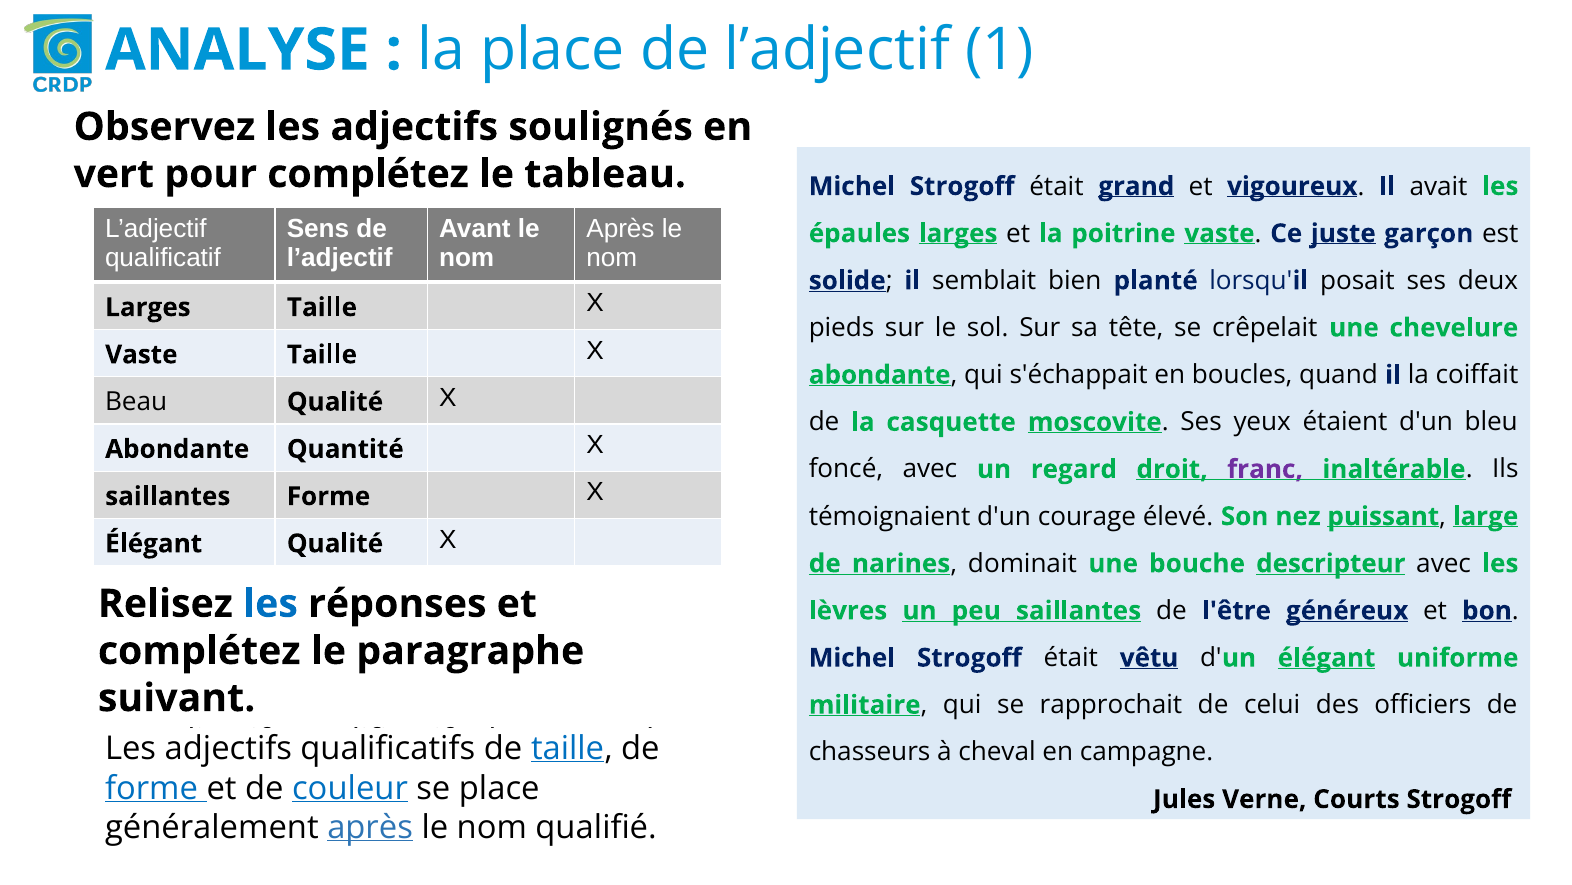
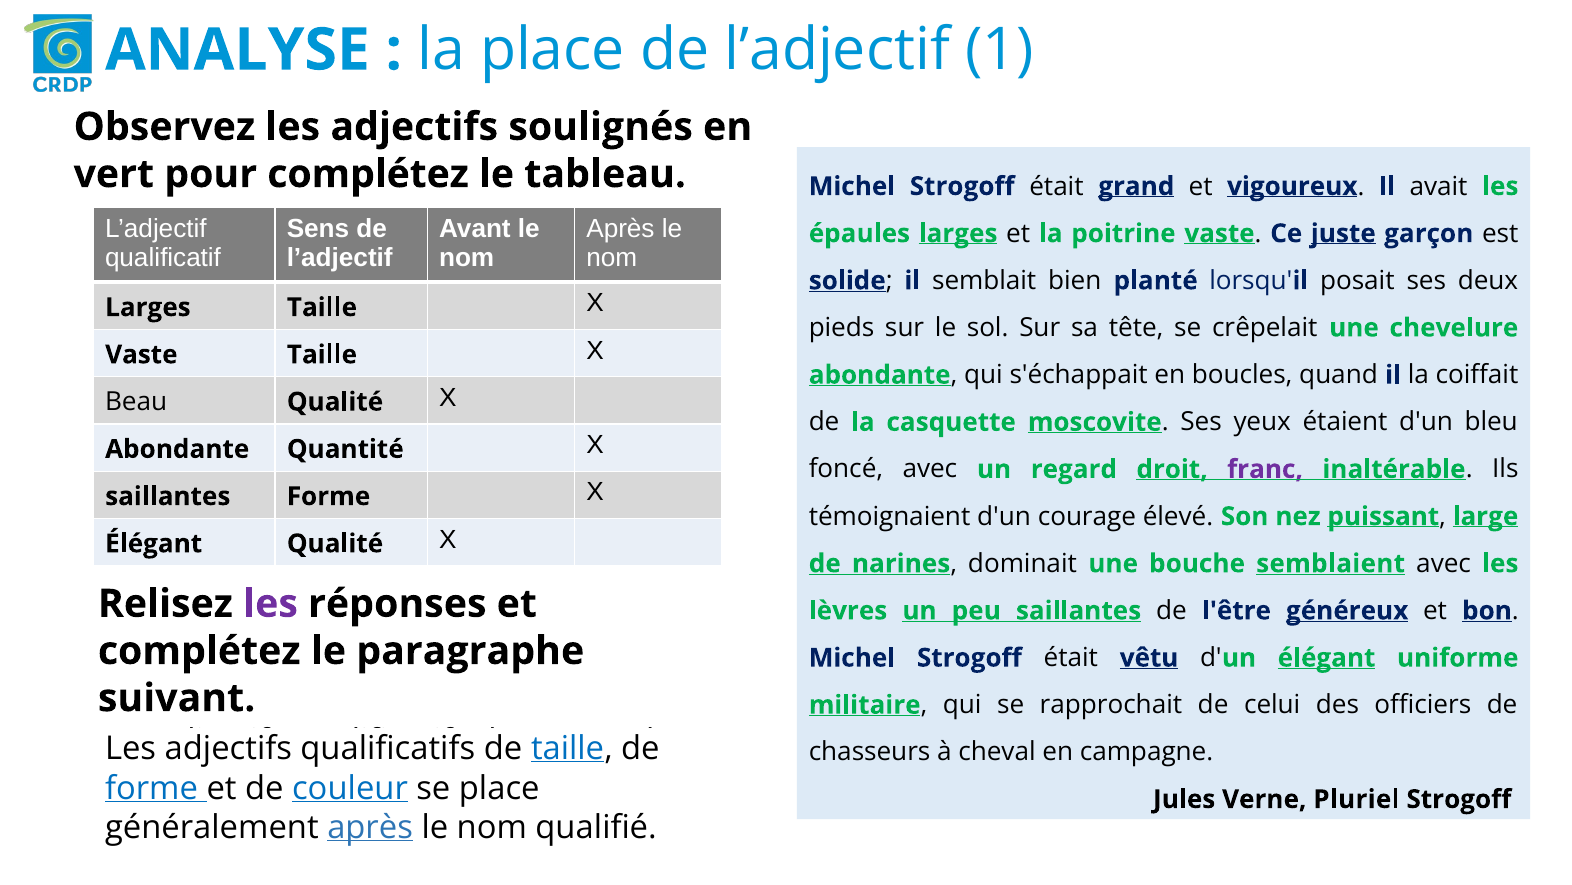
descripteur: descripteur -> semblaient
les at (271, 603) colour: blue -> purple
Courts: Courts -> Pluriel
